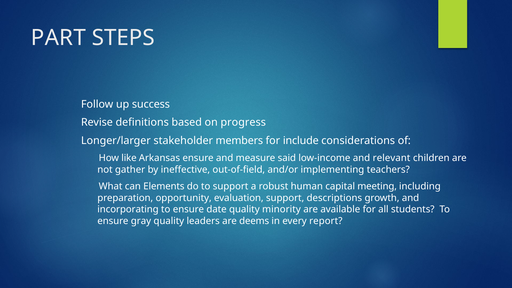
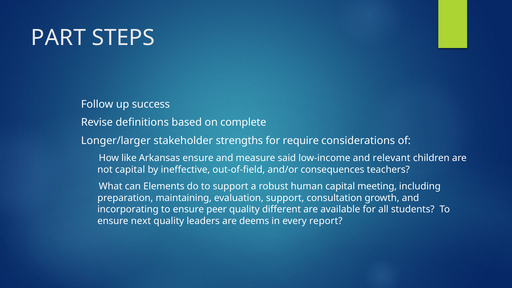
progress: progress -> complete
members: members -> strengths
include: include -> require
not gather: gather -> capital
implementing: implementing -> consequences
opportunity: opportunity -> maintaining
descriptions: descriptions -> consultation
date: date -> peer
minority: minority -> different
gray: gray -> next
